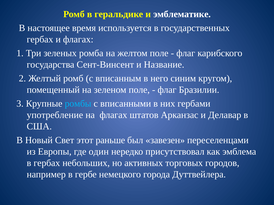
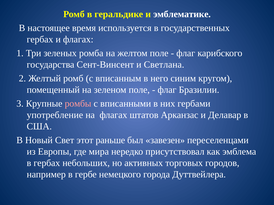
Название: Название -> Светлана
ромбы colour: light blue -> pink
один: один -> мира
